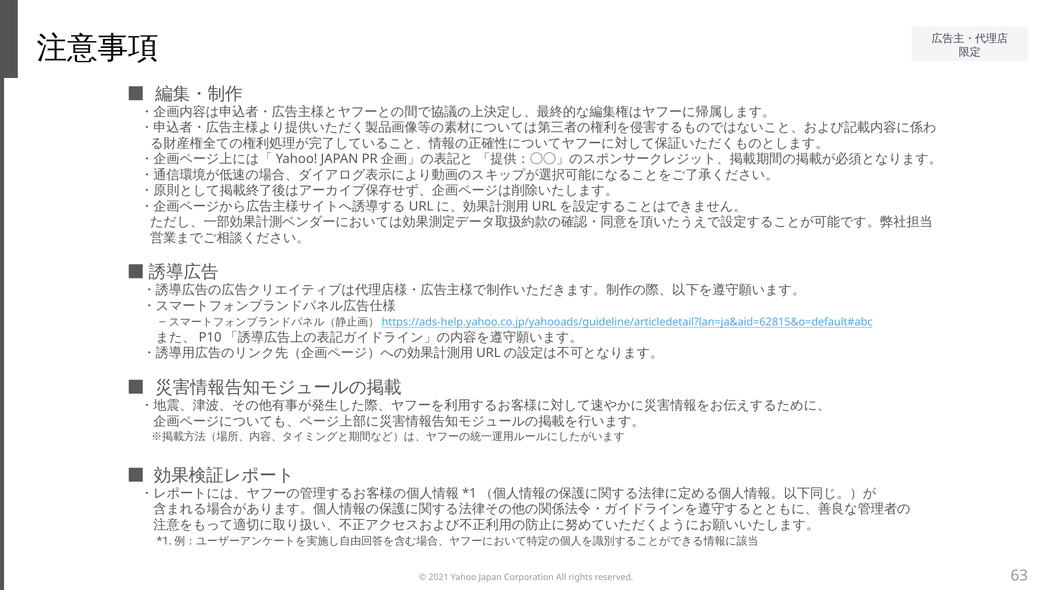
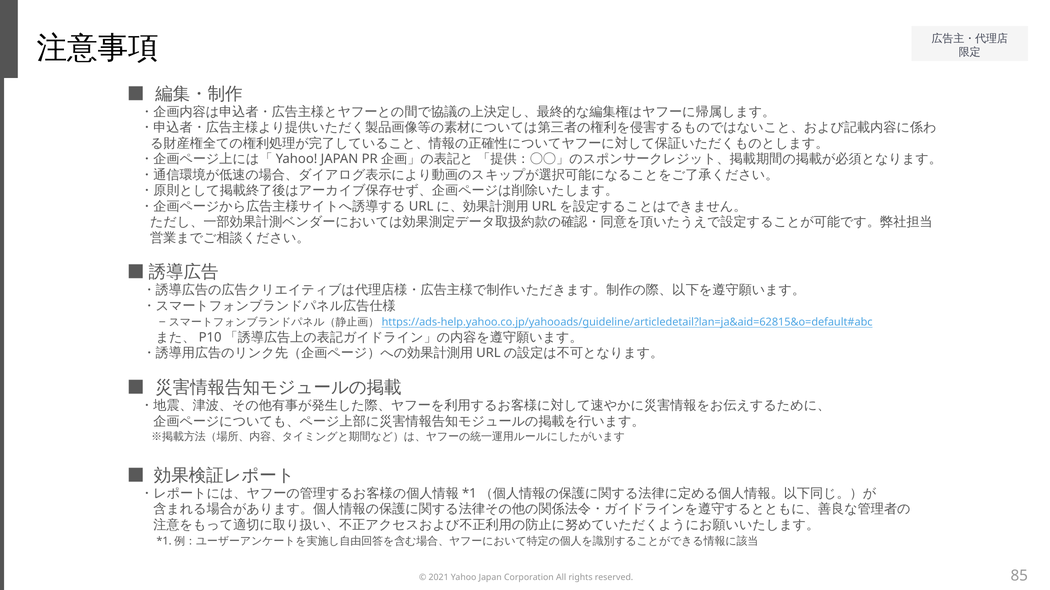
63: 63 -> 85
